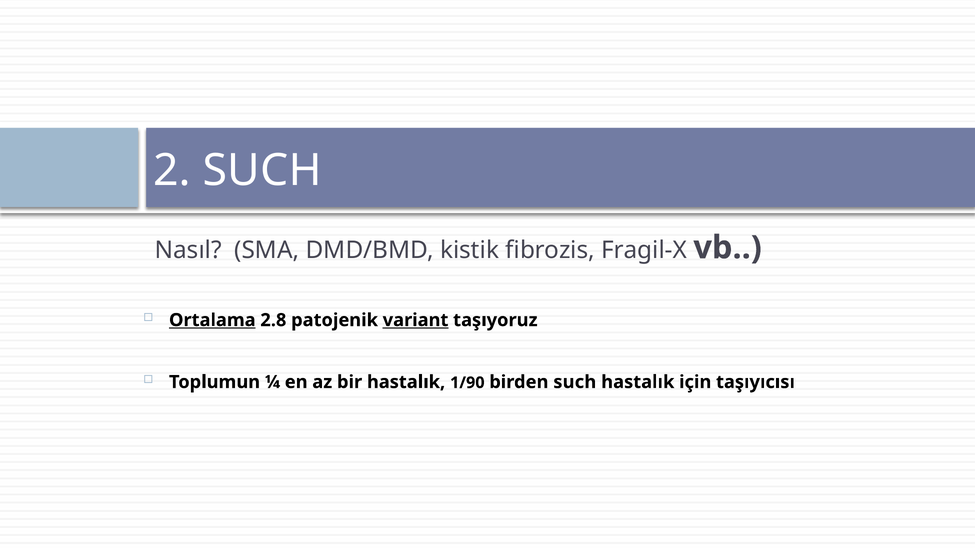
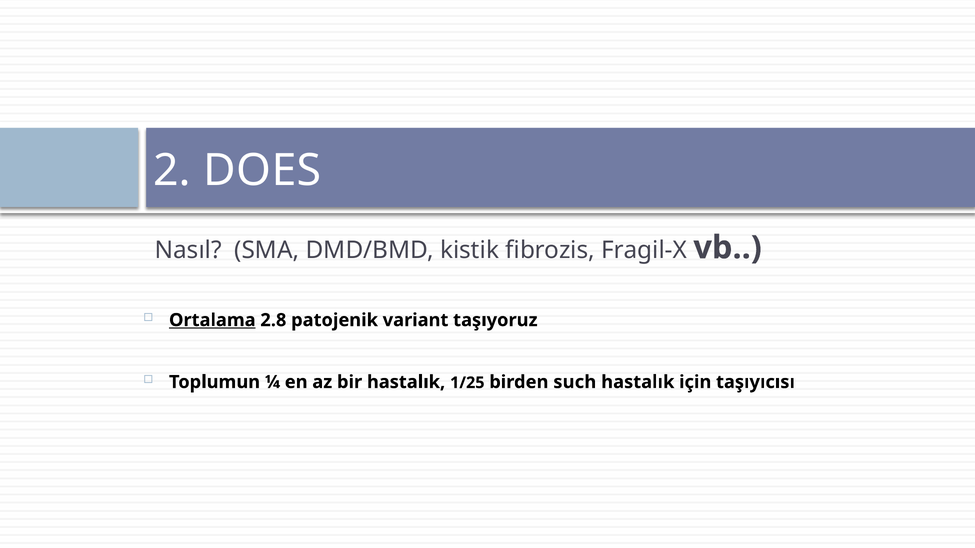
2 SUCH: SUCH -> DOES
variant underline: present -> none
1/90: 1/90 -> 1/25
